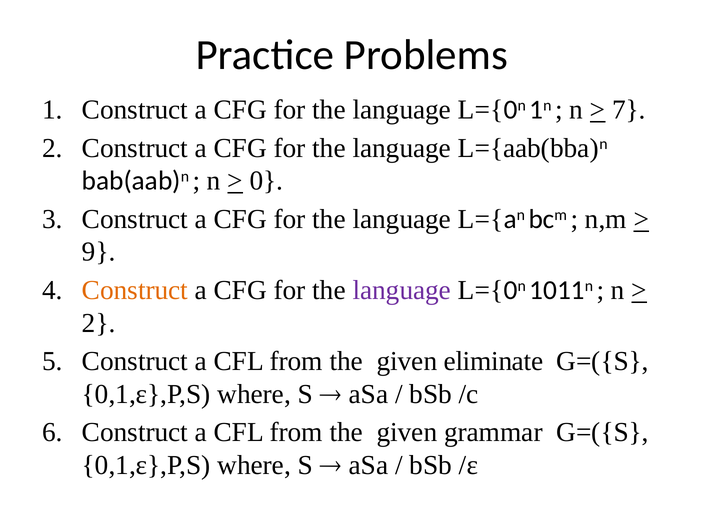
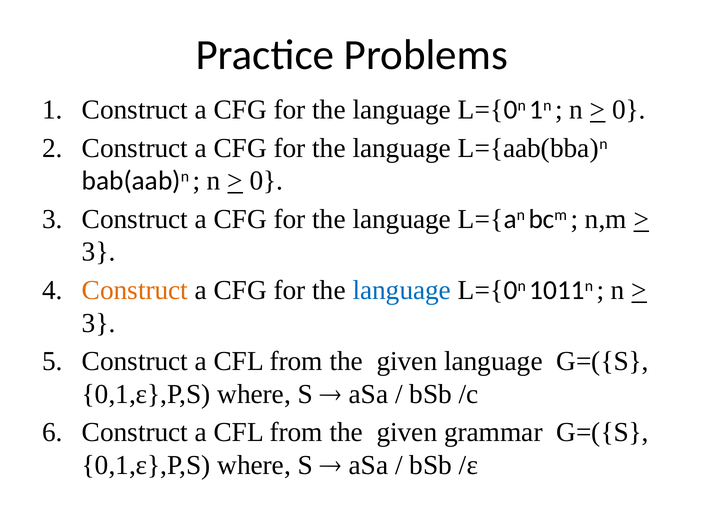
7 at (629, 110): 7 -> 0
9 at (99, 252): 9 -> 3
language at (402, 290) colour: purple -> blue
2 at (99, 323): 2 -> 3
given eliminate: eliminate -> language
